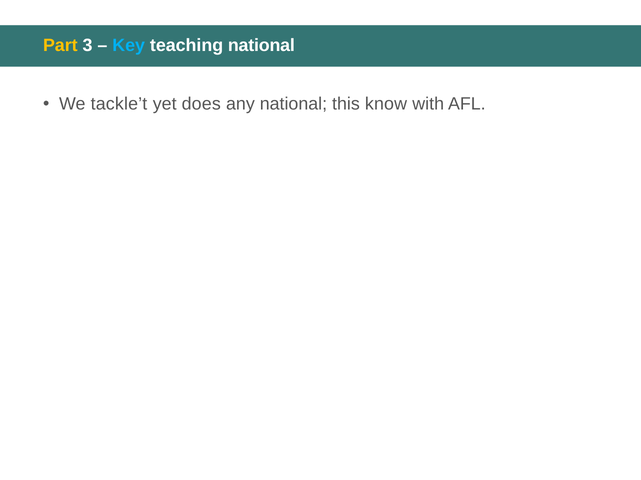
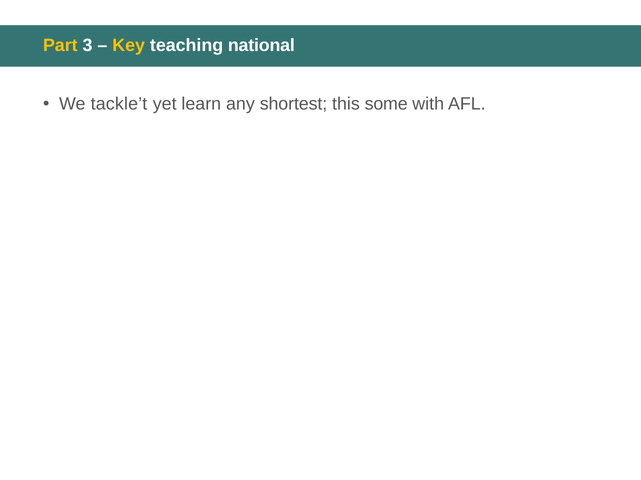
Key colour: light blue -> yellow
does: does -> learn
any national: national -> shortest
know: know -> some
